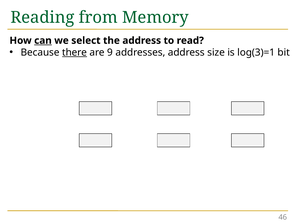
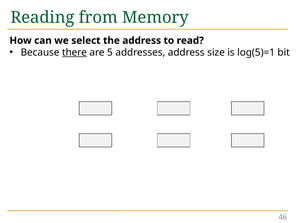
can underline: present -> none
9: 9 -> 5
log(3)=1: log(3)=1 -> log(5)=1
